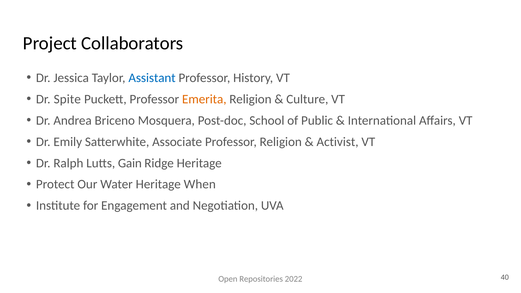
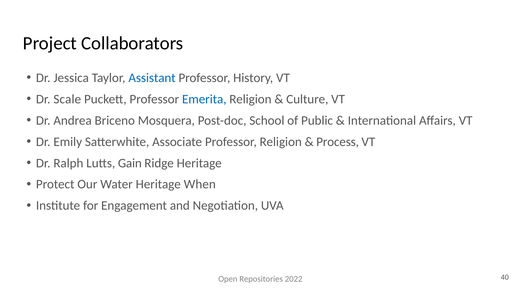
Spite: Spite -> Scale
Emerita colour: orange -> blue
Activist: Activist -> Process
